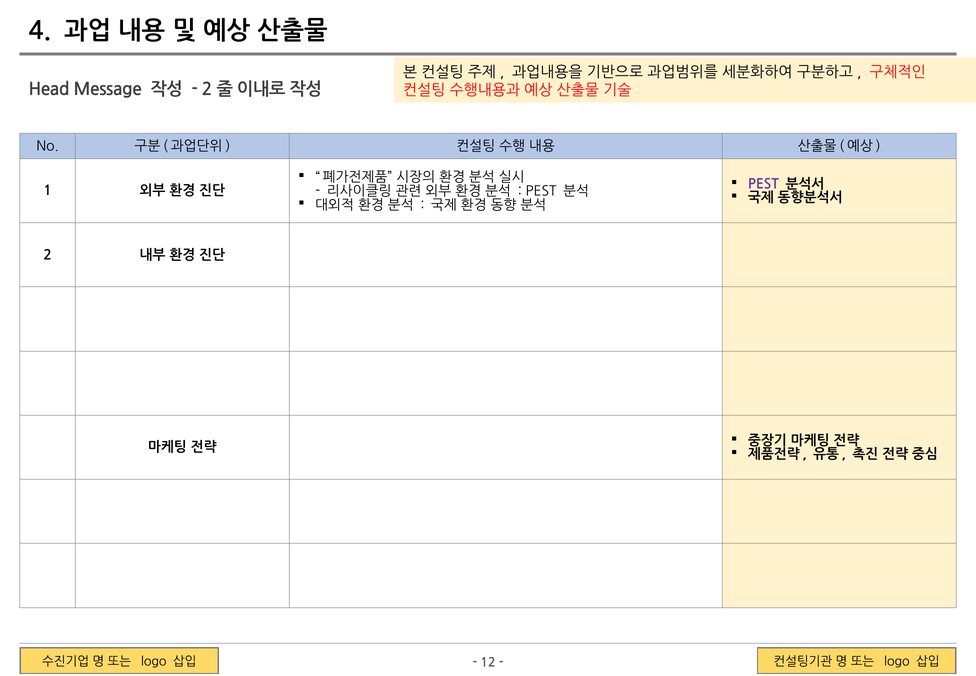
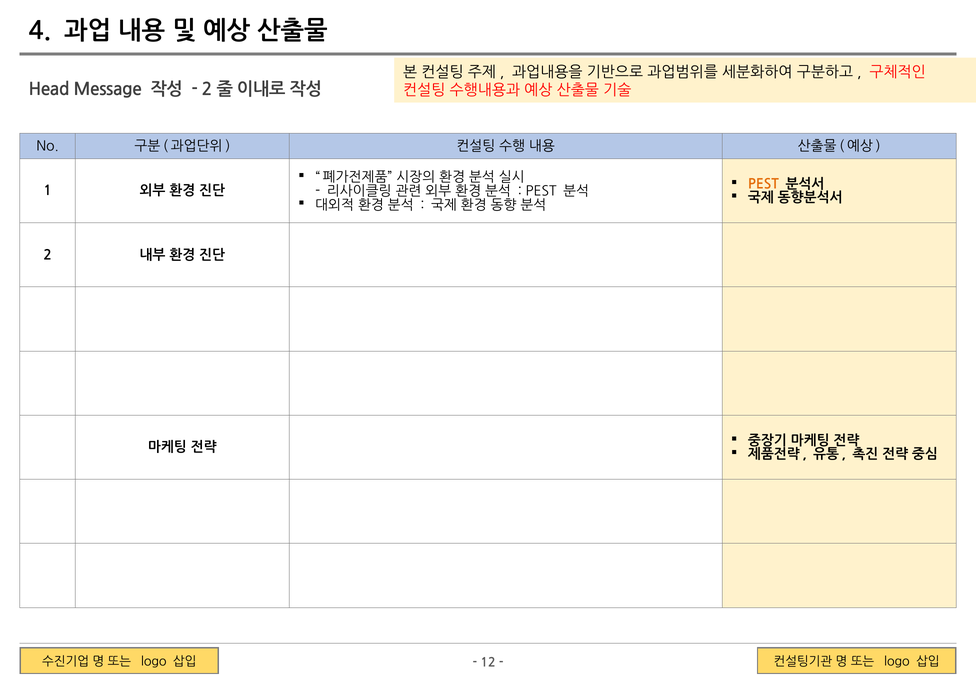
PEST at (763, 184) colour: purple -> orange
